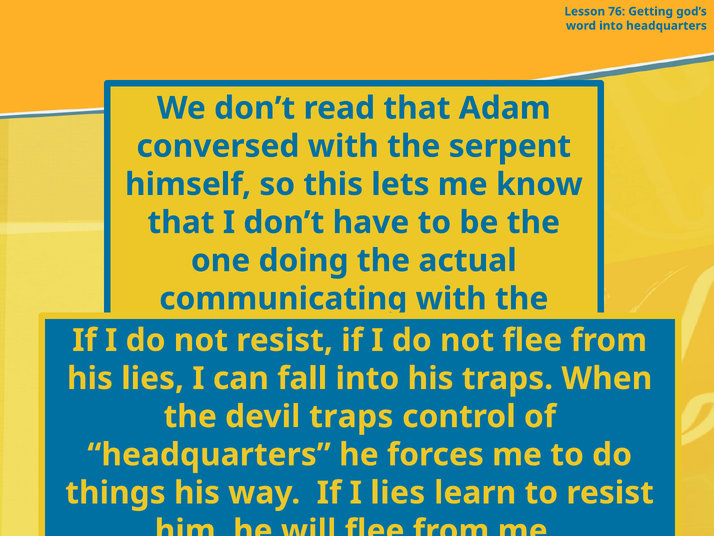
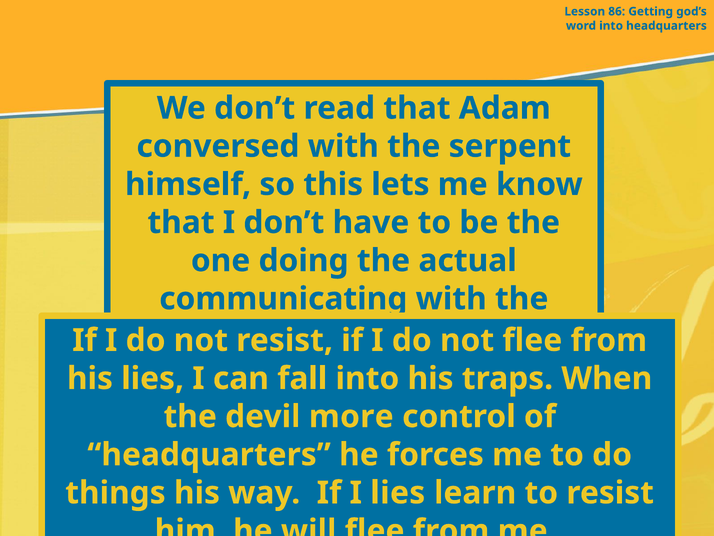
76: 76 -> 86
devil traps: traps -> more
